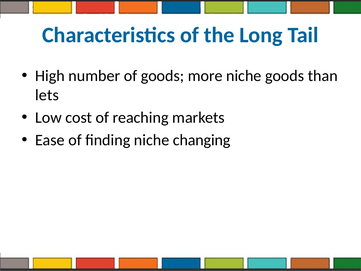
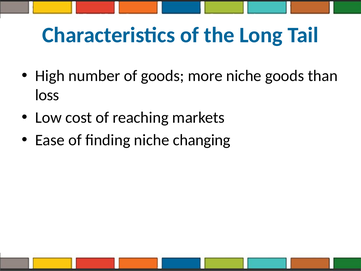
lets: lets -> loss
